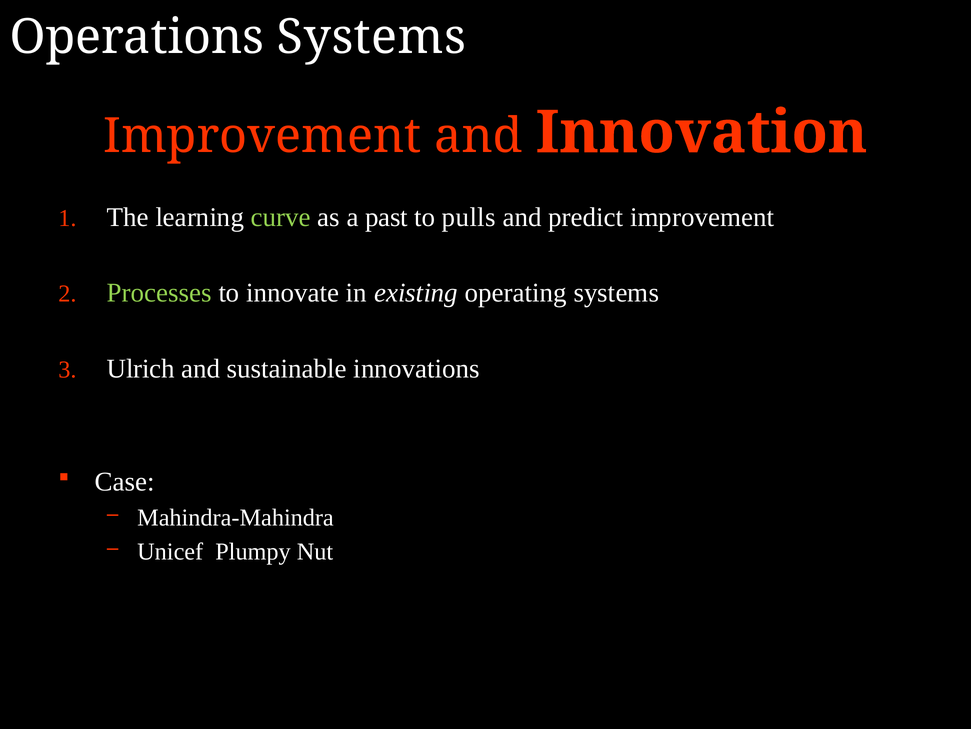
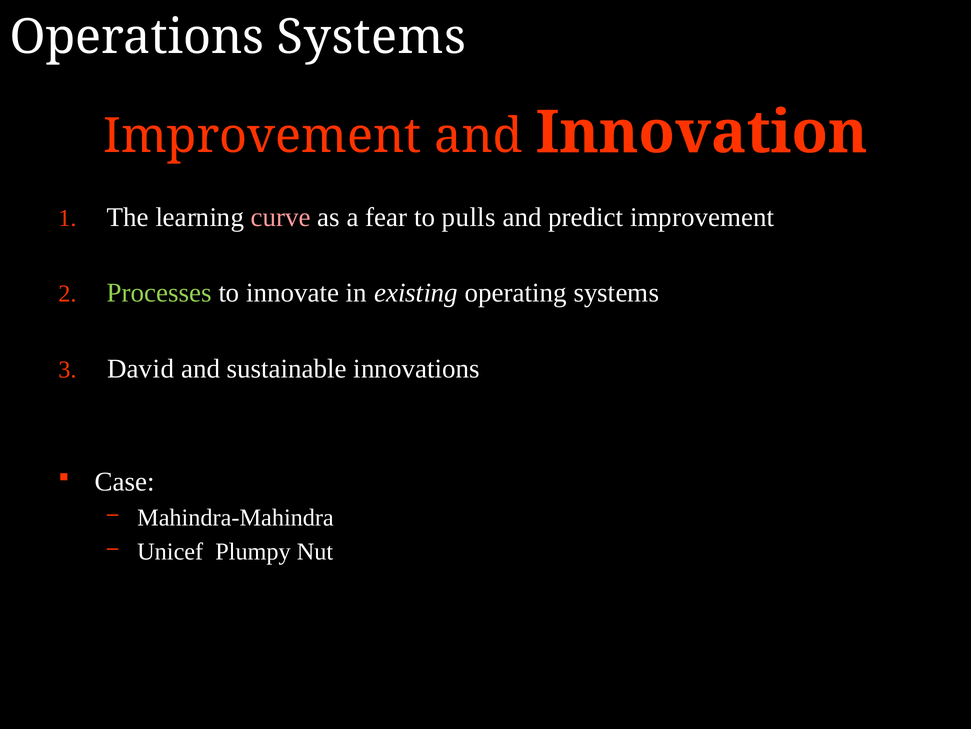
curve colour: light green -> pink
past: past -> fear
Ulrich: Ulrich -> David
